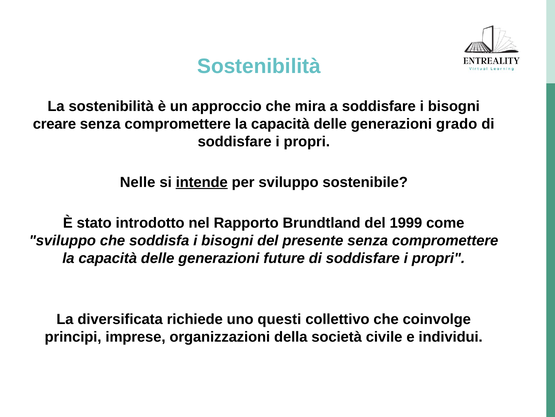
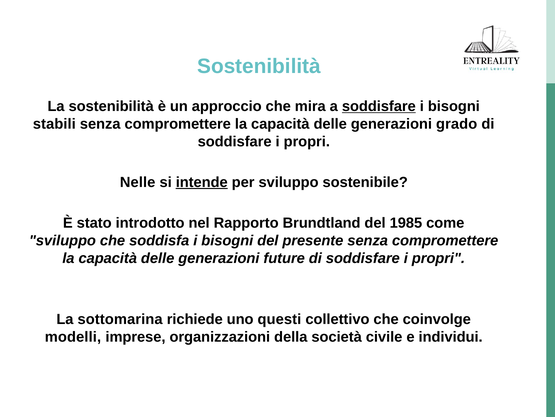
soddisfare at (379, 106) underline: none -> present
creare: creare -> stabili
1999: 1999 -> 1985
diversificata: diversificata -> sottomarina
principi: principi -> modelli
